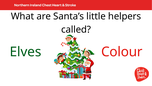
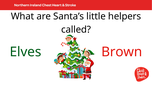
Colour: Colour -> Brown
